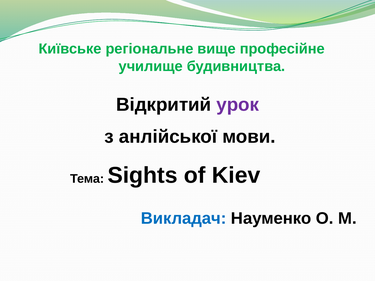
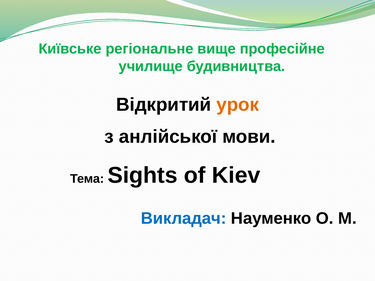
урок colour: purple -> orange
